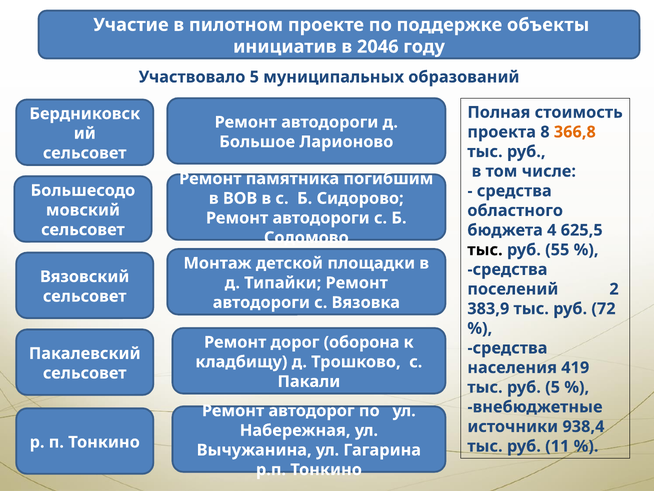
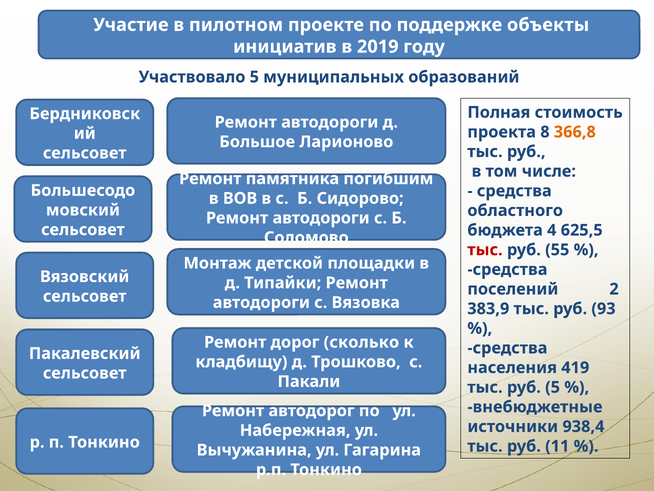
2046: 2046 -> 2019
тыс at (485, 250) colour: black -> red
72: 72 -> 93
оборона: оборона -> сколько
